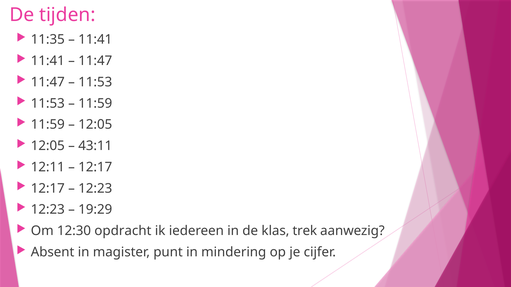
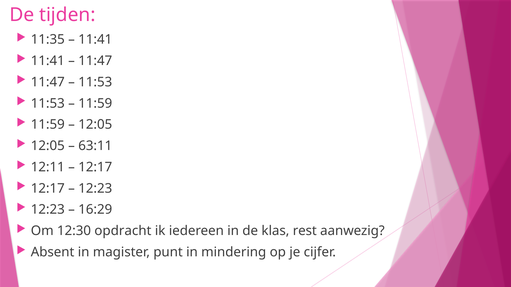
43:11: 43:11 -> 63:11
19:29: 19:29 -> 16:29
trek: trek -> rest
